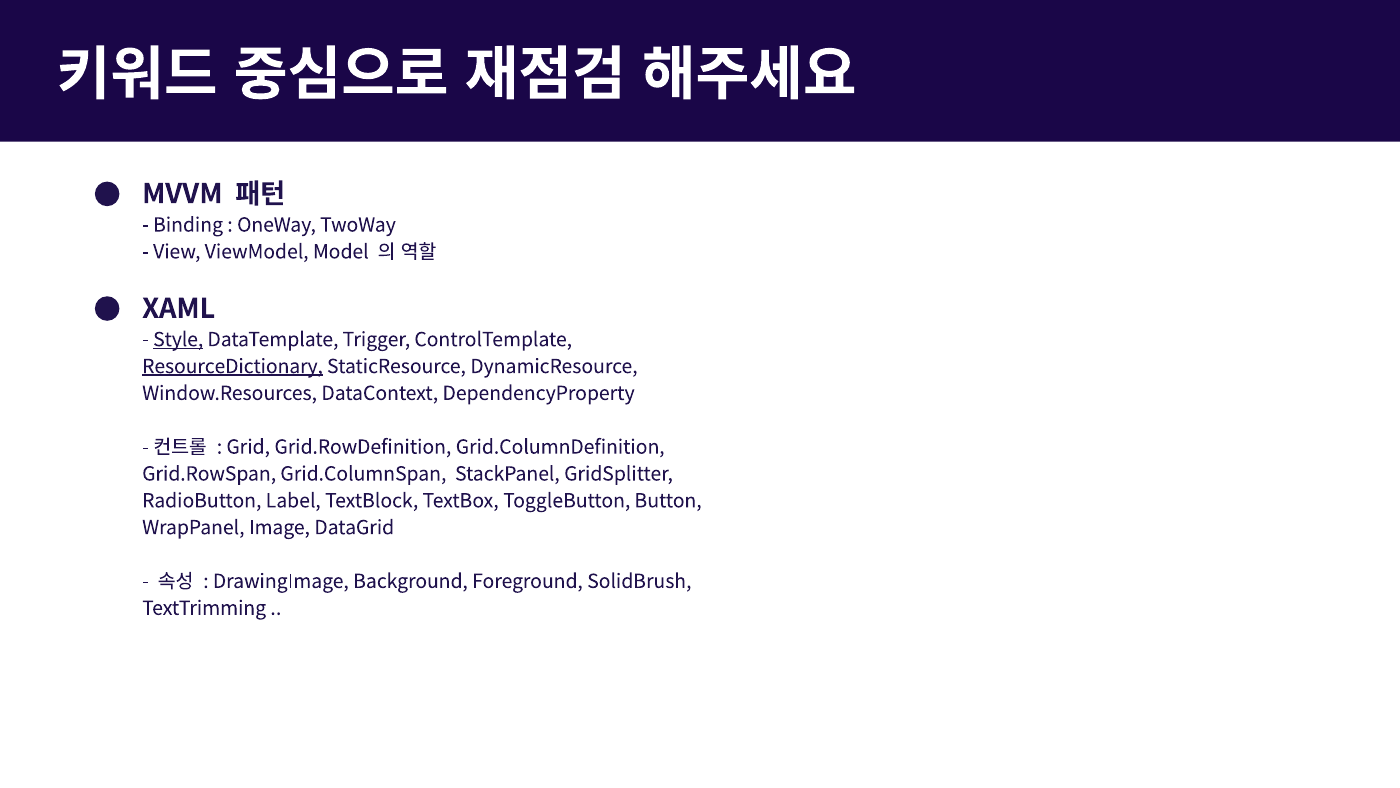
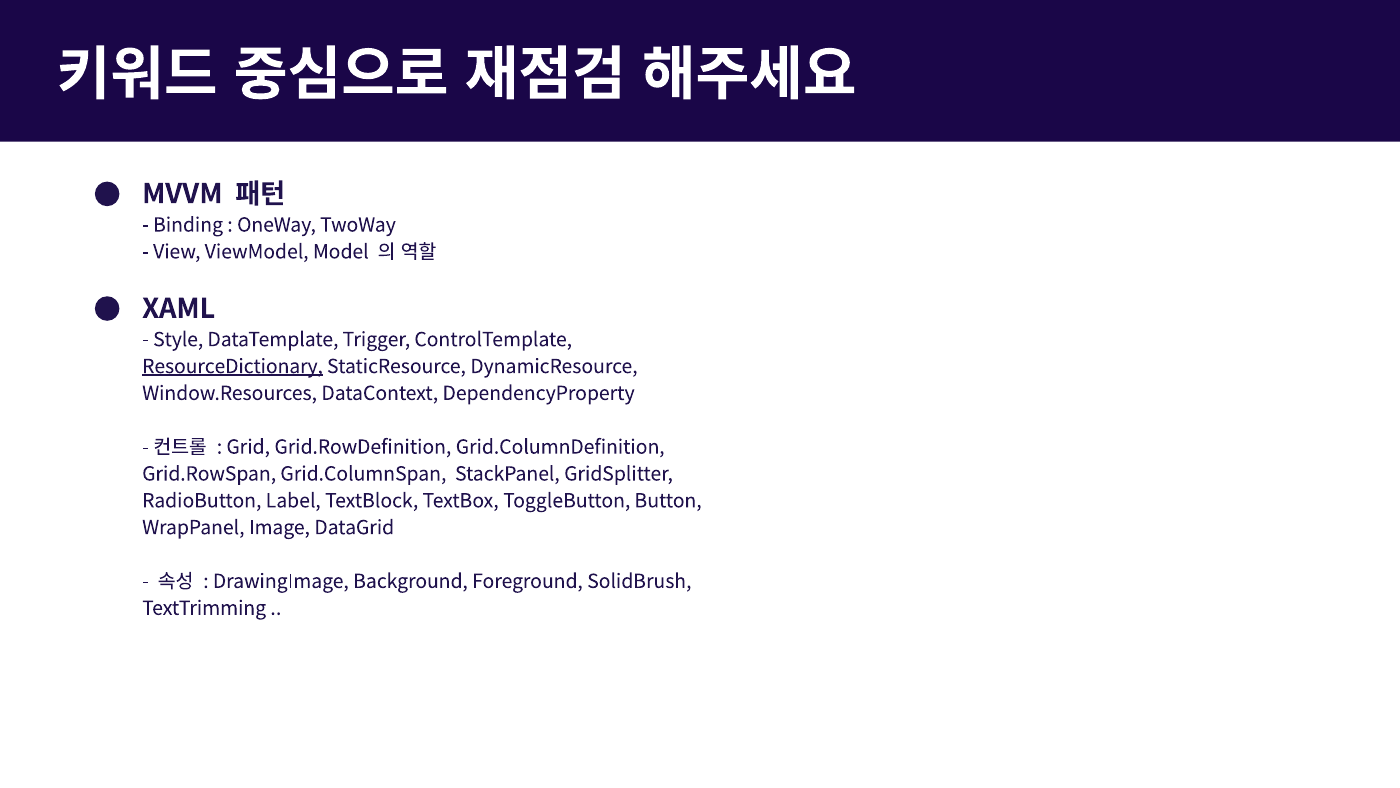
Style underline: present -> none
